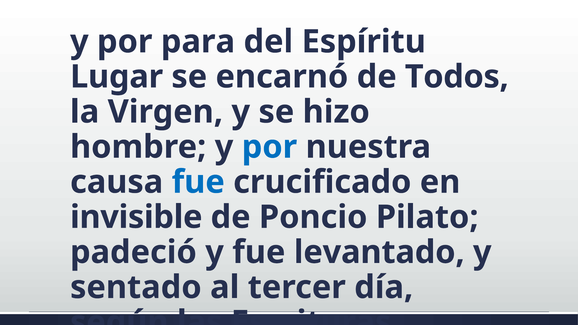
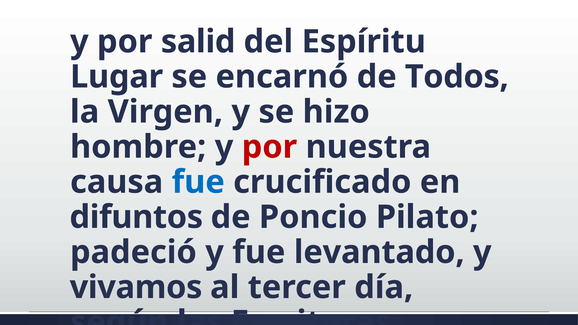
para: para -> salid
por at (269, 147) colour: blue -> red
invisible: invisible -> difuntos
sentado: sentado -> vivamos
